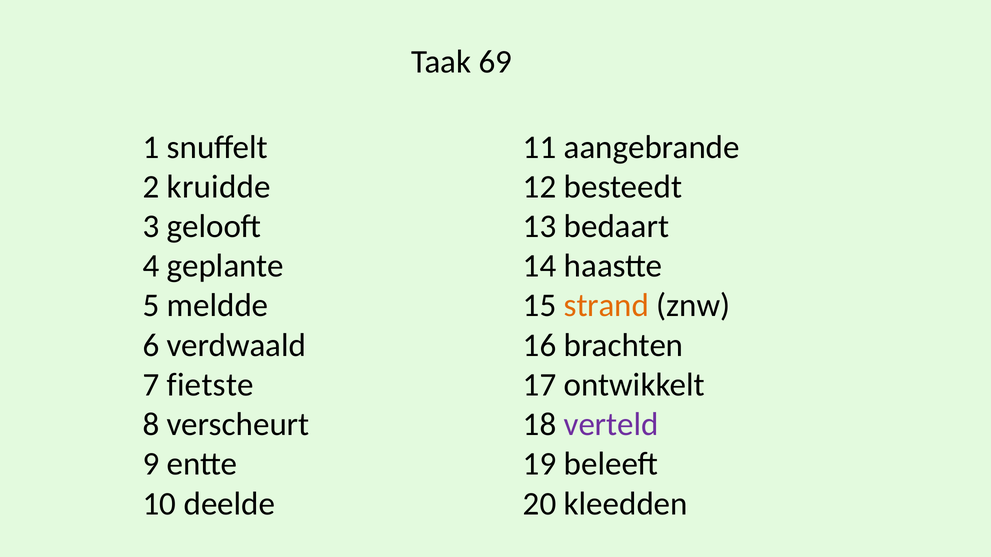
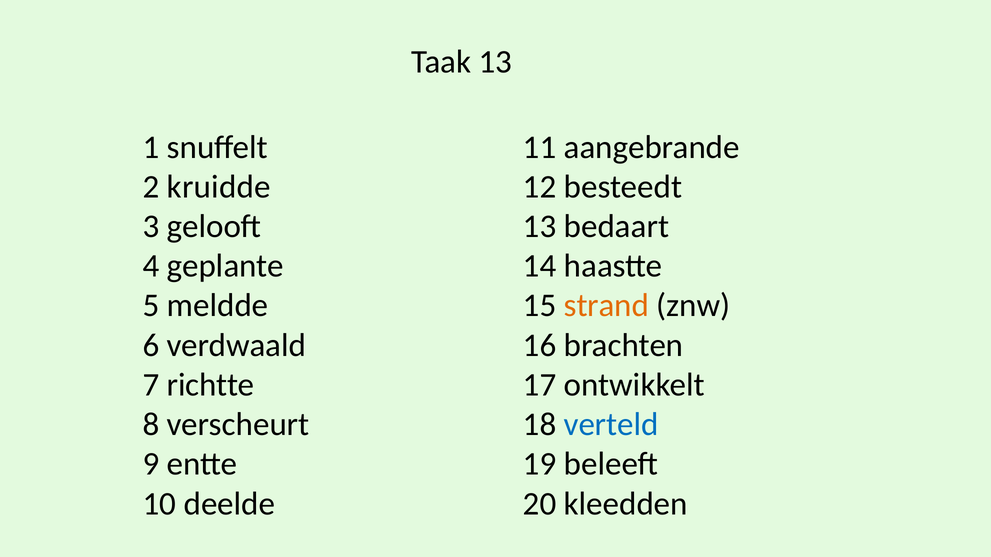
Taak 69: 69 -> 13
fietste: fietste -> richtte
verteld colour: purple -> blue
